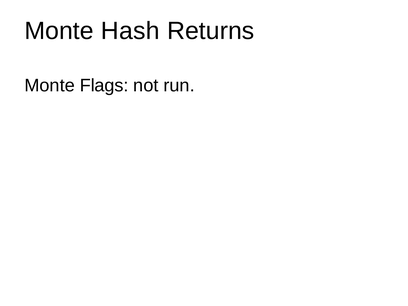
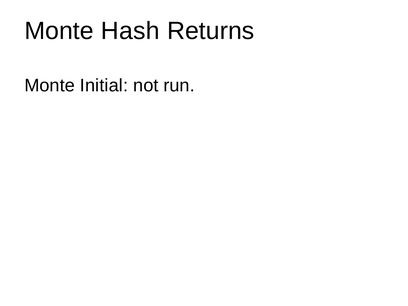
Flags: Flags -> Initial
